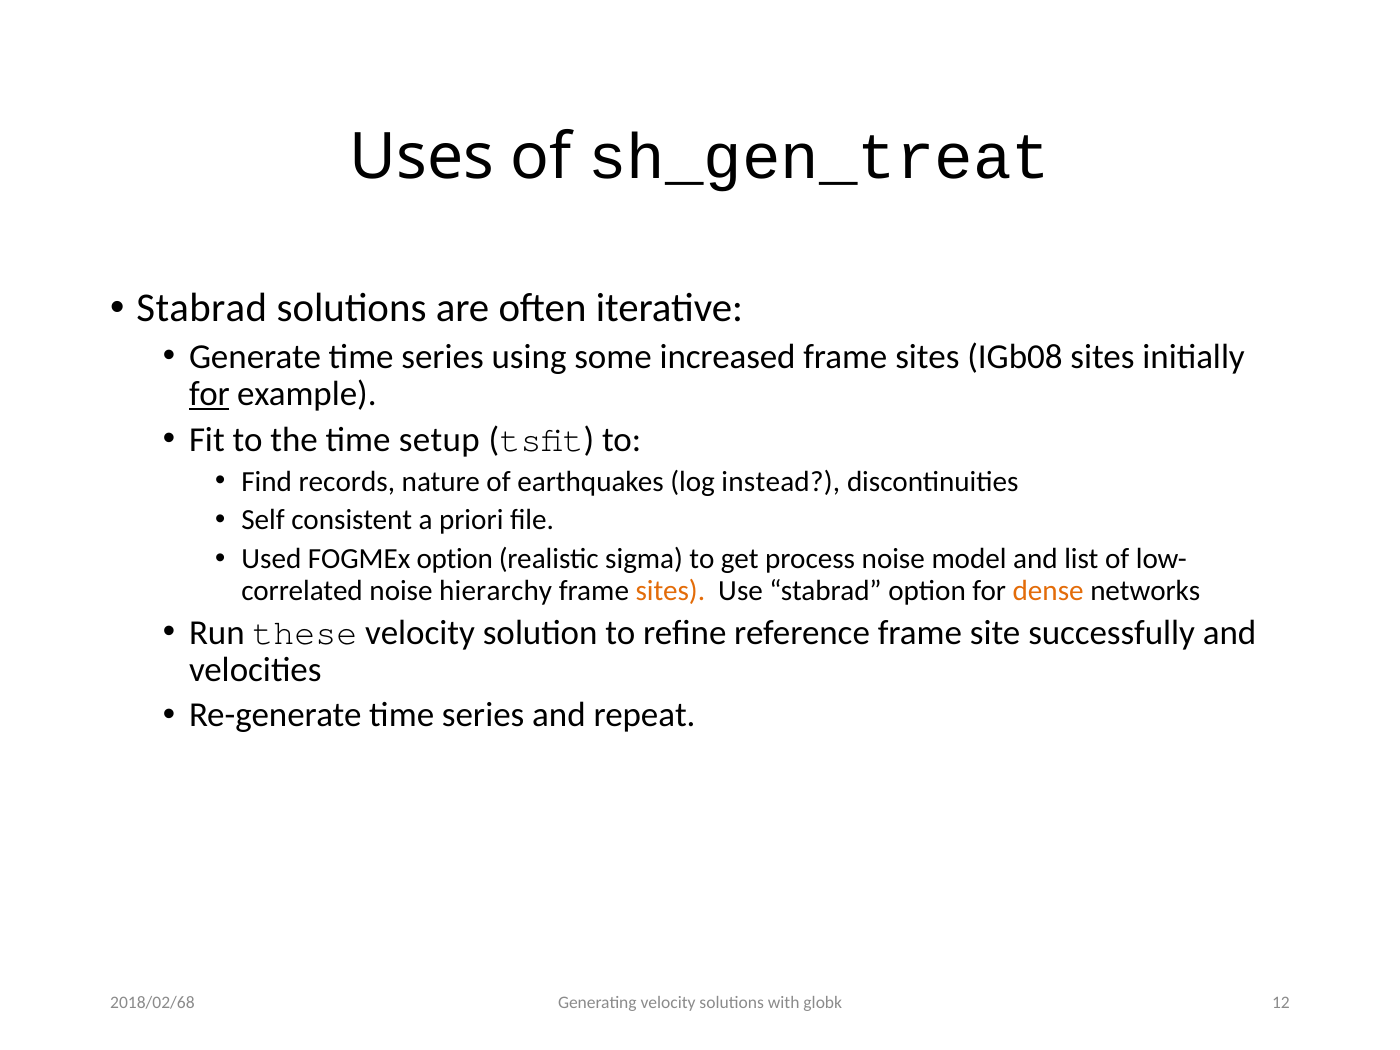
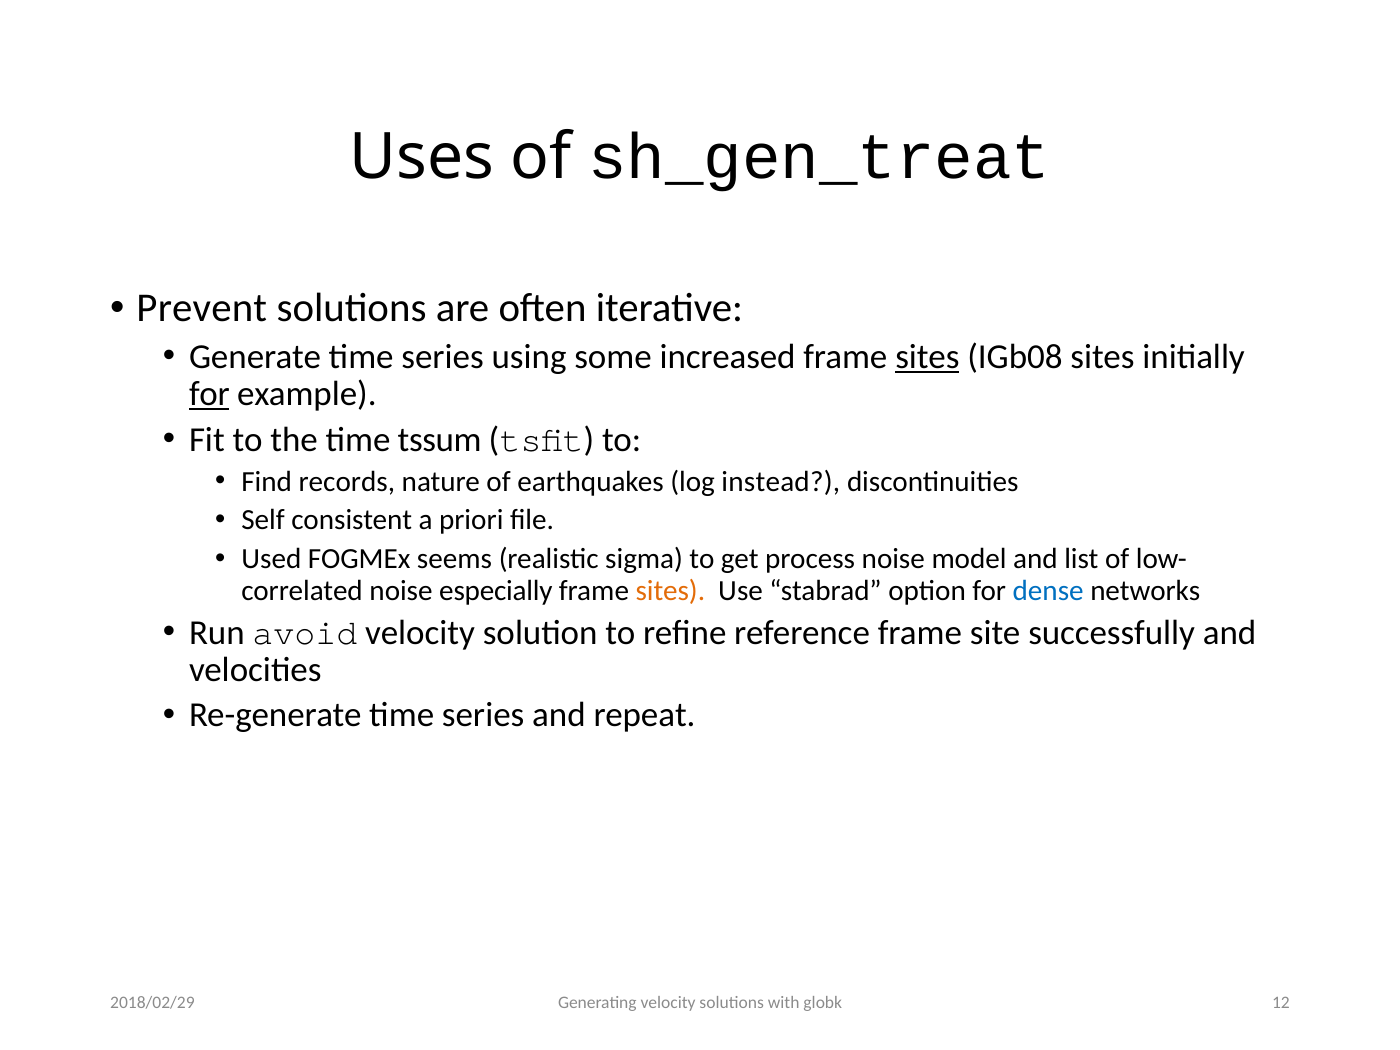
Stabrad at (202, 308): Stabrad -> Prevent
sites at (927, 357) underline: none -> present
setup: setup -> tssum
FOGMEx option: option -> seems
hierarchy: hierarchy -> especially
dense colour: orange -> blue
these: these -> avoid
2018/02/68: 2018/02/68 -> 2018/02/29
